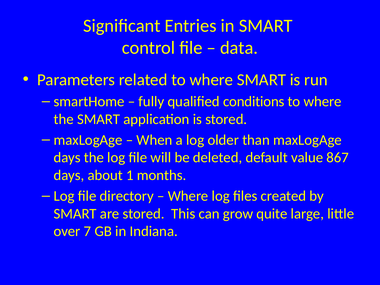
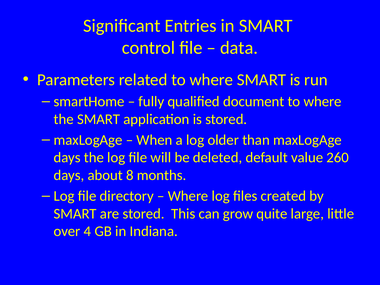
conditions: conditions -> document
867: 867 -> 260
1: 1 -> 8
7: 7 -> 4
